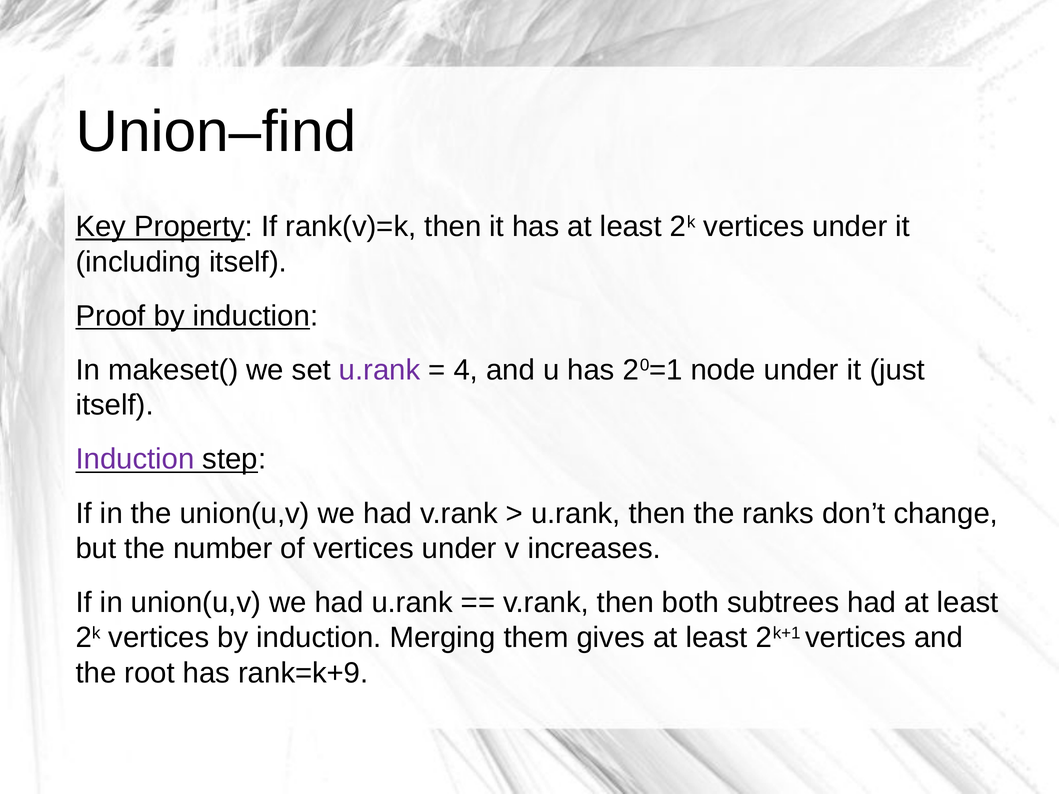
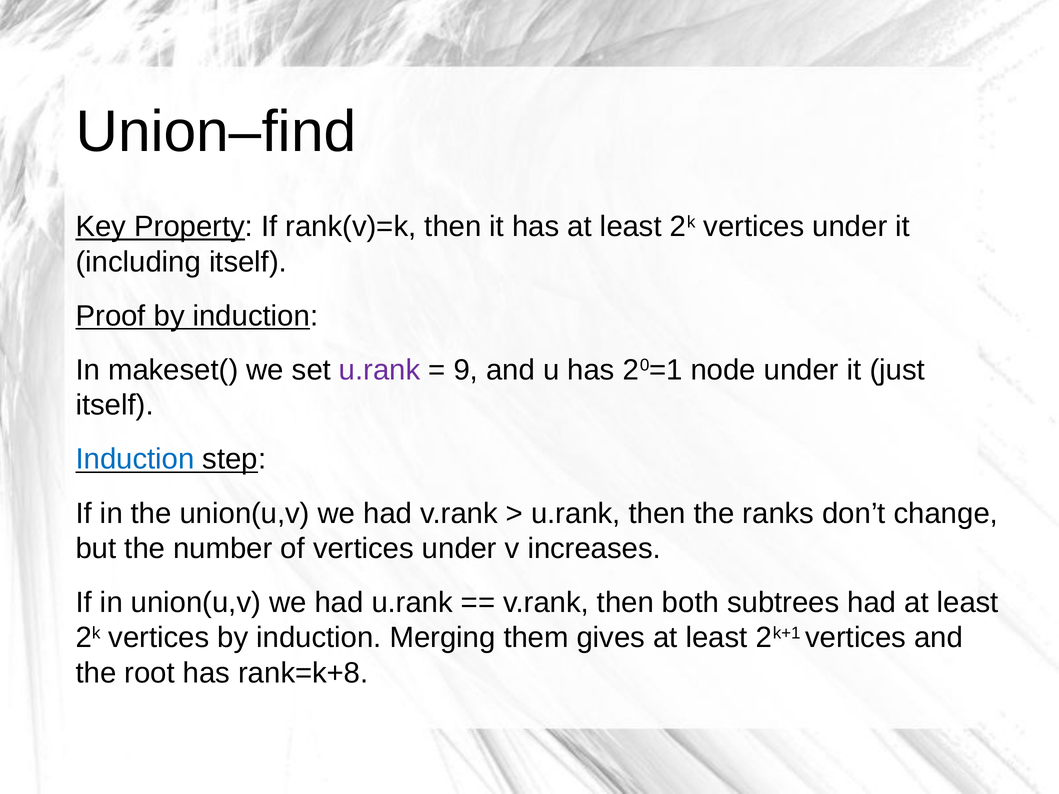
4: 4 -> 9
Induction at (135, 459) colour: purple -> blue
rank=k+9: rank=k+9 -> rank=k+8
